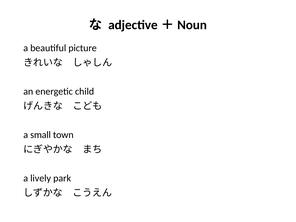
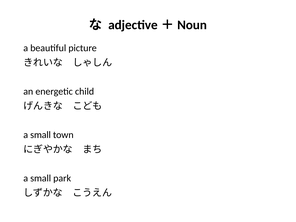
lively at (41, 178): lively -> small
